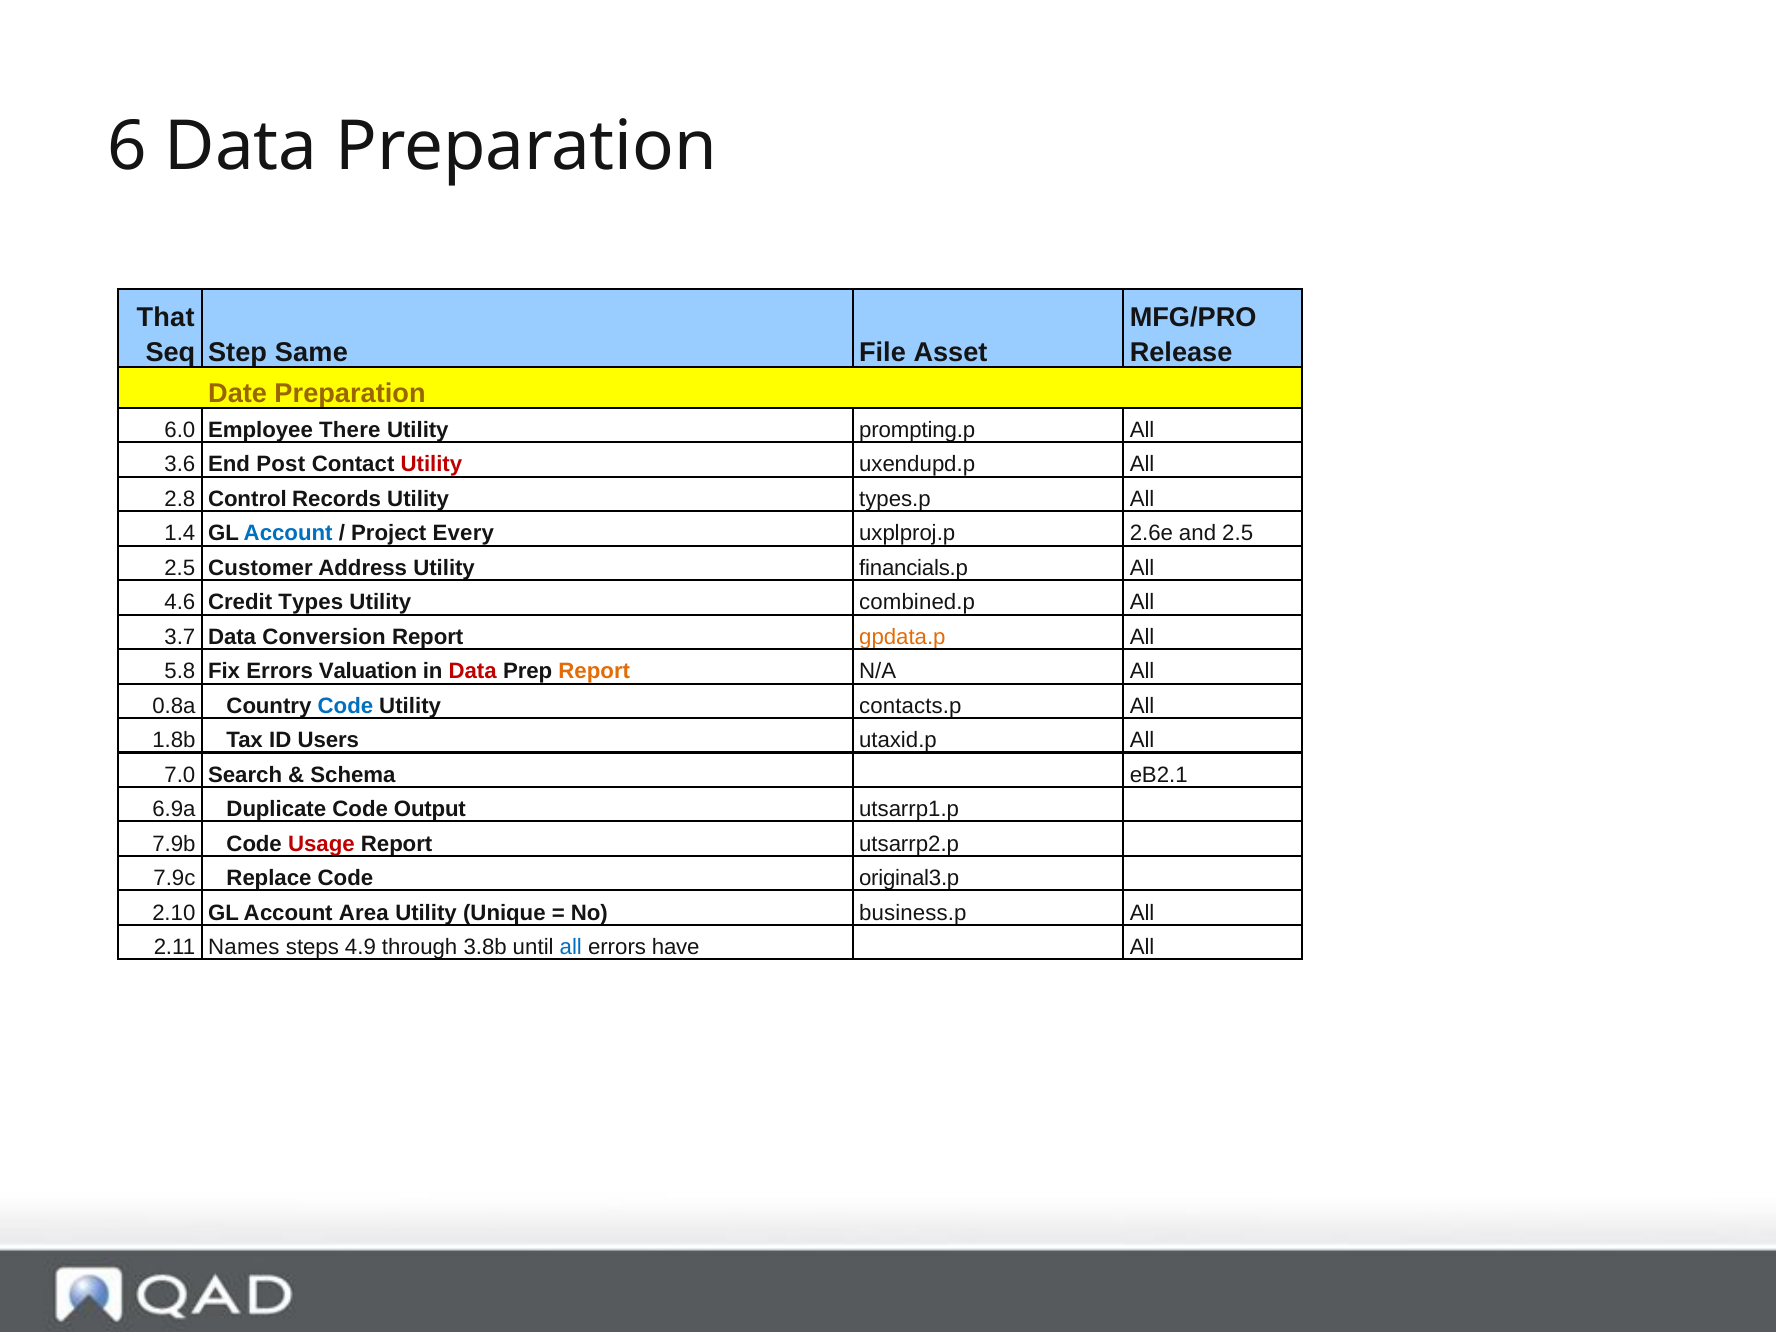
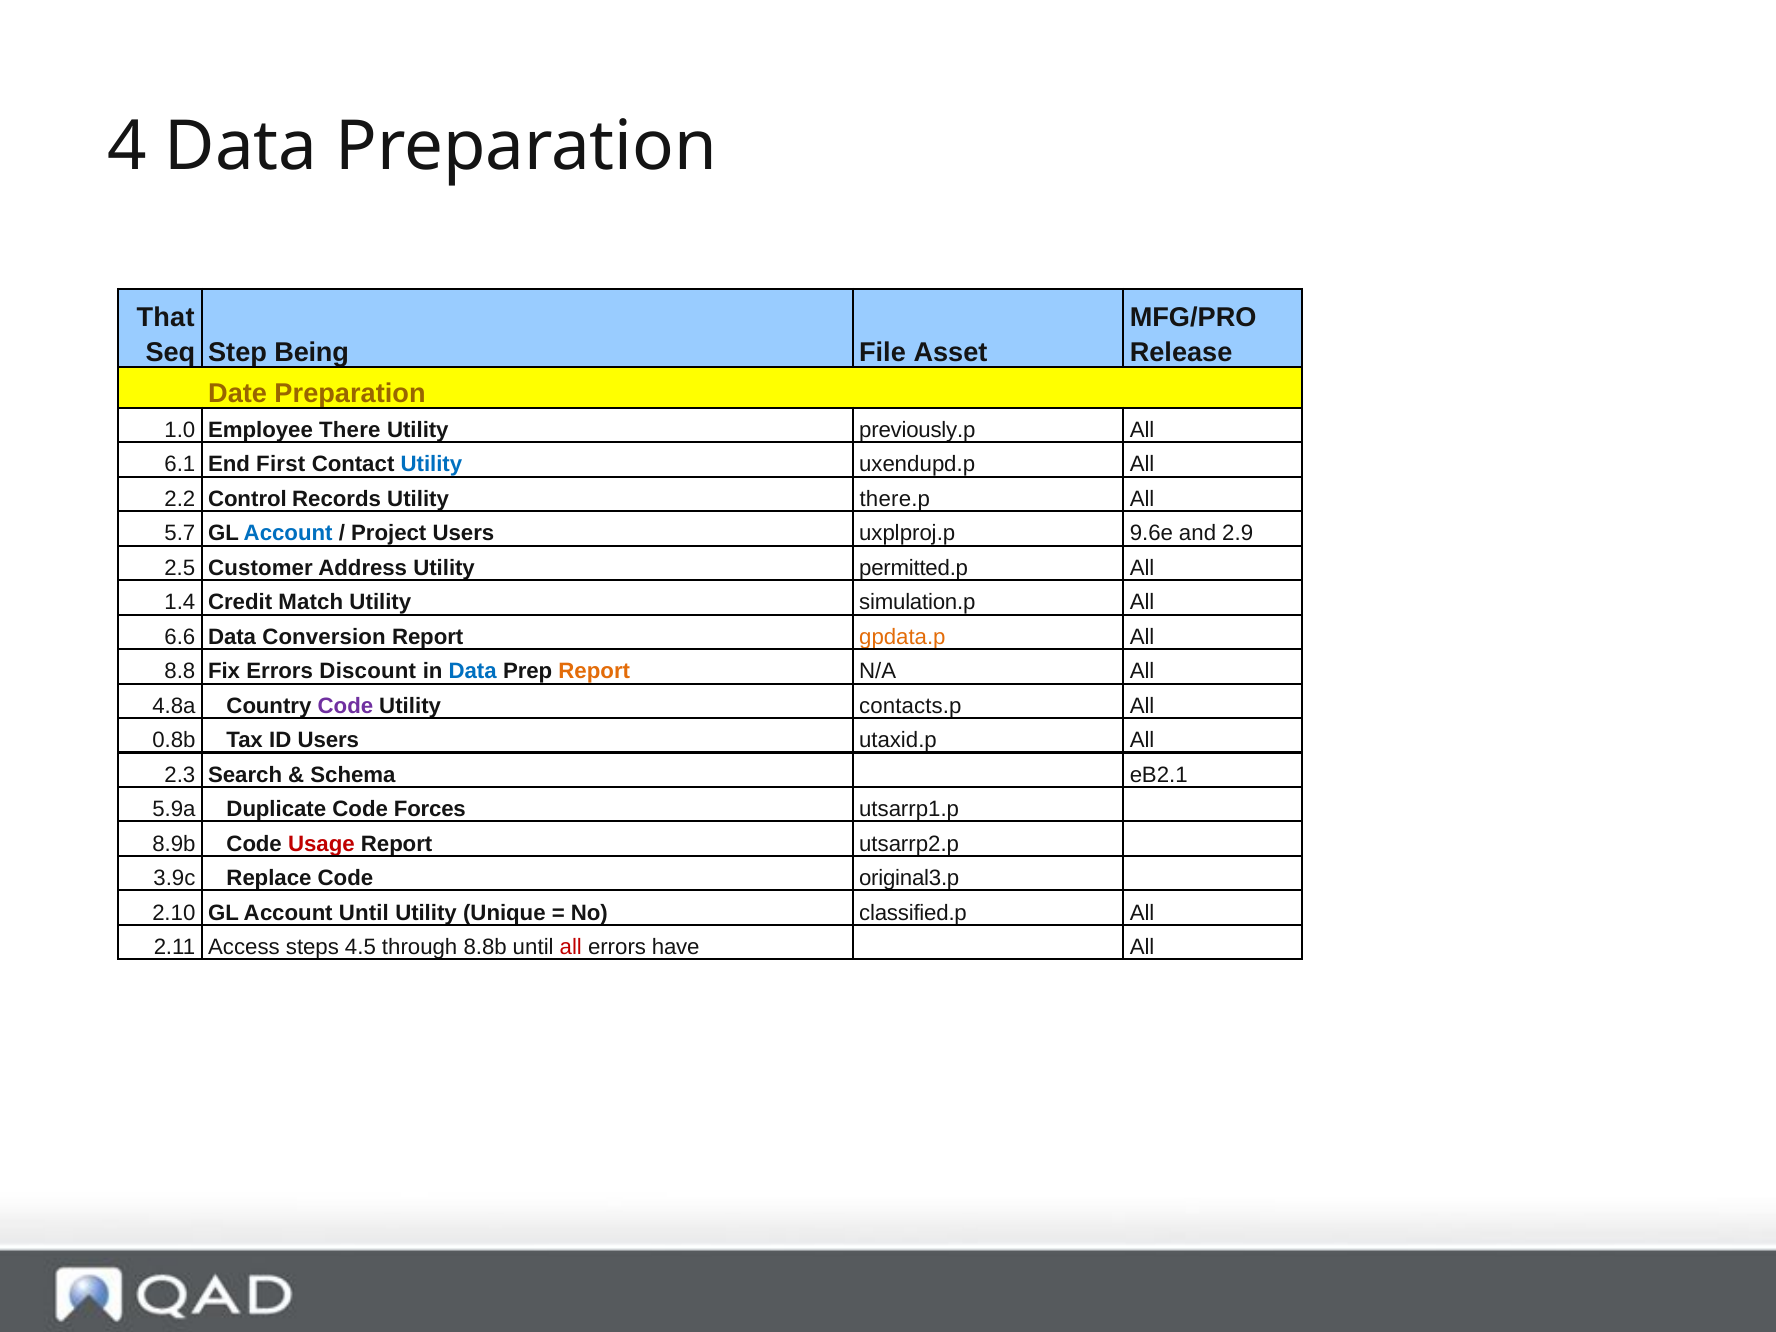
6: 6 -> 4
Same: Same -> Being
6.0: 6.0 -> 1.0
prompting.p: prompting.p -> previously.p
3.6: 3.6 -> 6.1
Post: Post -> First
Utility at (431, 465) colour: red -> blue
2.8: 2.8 -> 2.2
types.p: types.p -> there.p
1.4: 1.4 -> 5.7
Project Every: Every -> Users
2.6e: 2.6e -> 9.6e
and 2.5: 2.5 -> 2.9
financials.p: financials.p -> permitted.p
4.6: 4.6 -> 1.4
Types: Types -> Match
combined.p: combined.p -> simulation.p
3.7: 3.7 -> 6.6
5.8: 5.8 -> 8.8
Valuation: Valuation -> Discount
Data at (473, 671) colour: red -> blue
0.8a: 0.8a -> 4.8a
Code at (345, 706) colour: blue -> purple
1.8b: 1.8b -> 0.8b
7.0: 7.0 -> 2.3
6.9a: 6.9a -> 5.9a
Output: Output -> Forces
7.9b: 7.9b -> 8.9b
7.9c: 7.9c -> 3.9c
Account Area: Area -> Until
business.p: business.p -> classified.p
Names: Names -> Access
4.9: 4.9 -> 4.5
3.8b: 3.8b -> 8.8b
all at (571, 947) colour: blue -> red
